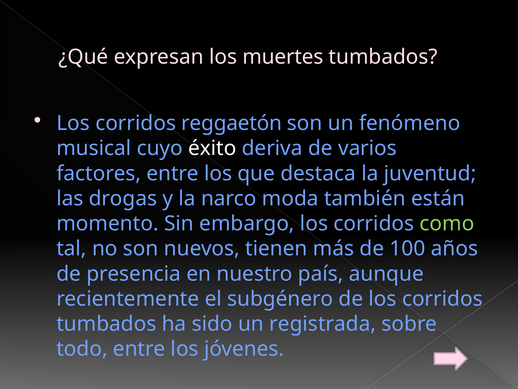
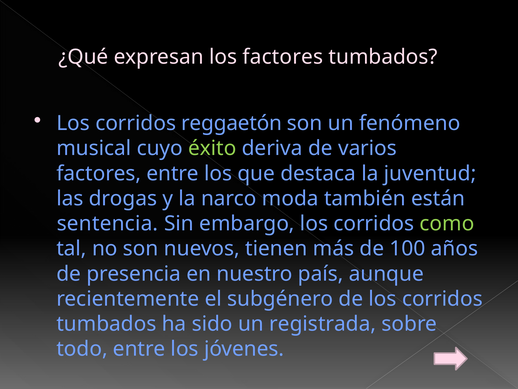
los muertes: muertes -> factores
éxito colour: white -> light green
momento: momento -> sentencia
